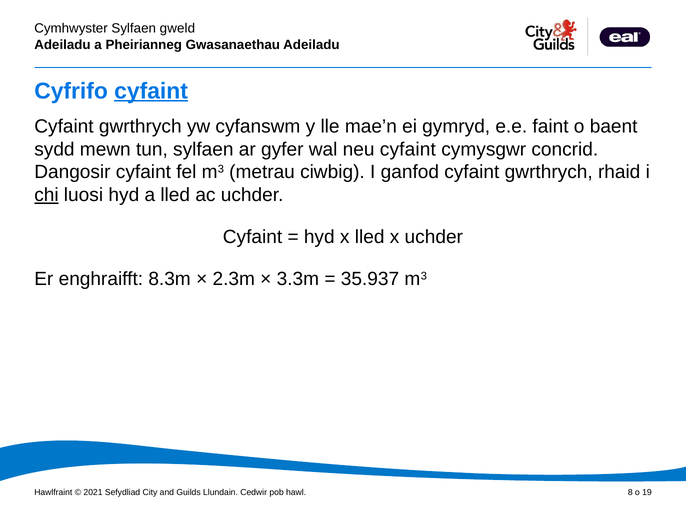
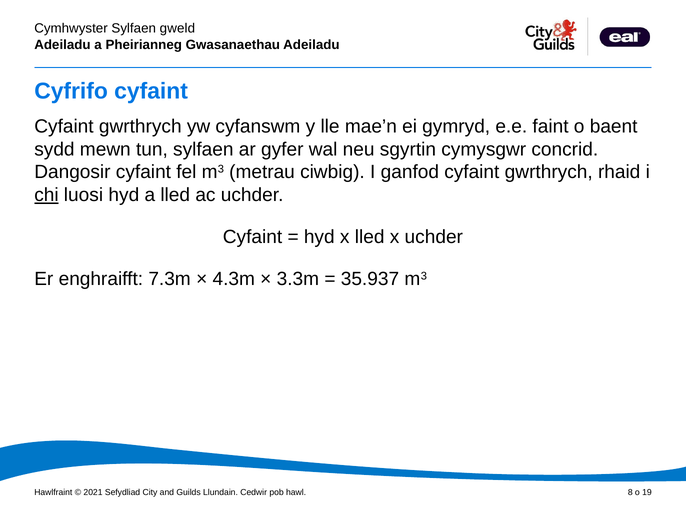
cyfaint at (151, 91) underline: present -> none
neu cyfaint: cyfaint -> sgyrtin
8.3m: 8.3m -> 7.3m
2.3m: 2.3m -> 4.3m
